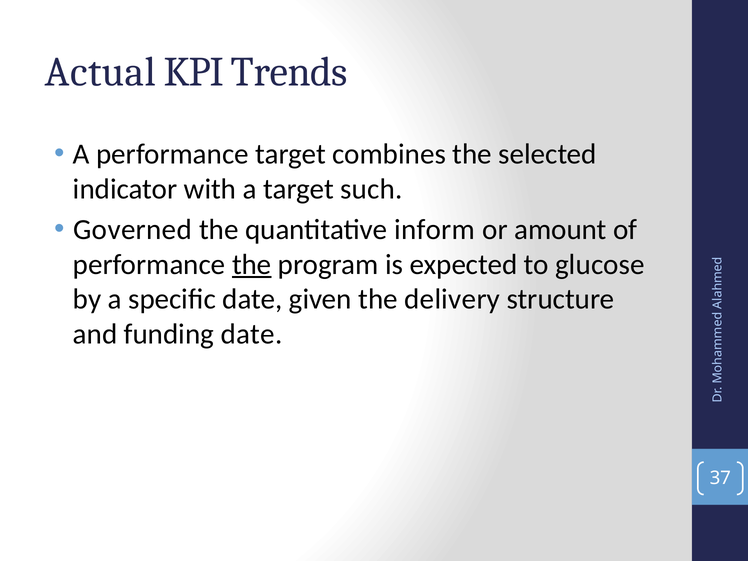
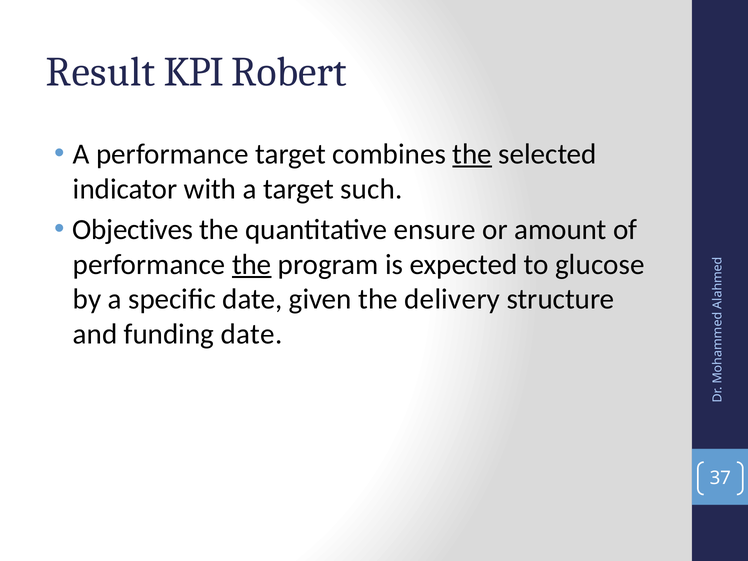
Actual: Actual -> Result
Trends: Trends -> Robert
the at (472, 154) underline: none -> present
Governed: Governed -> Objectives
inform: inform -> ensure
